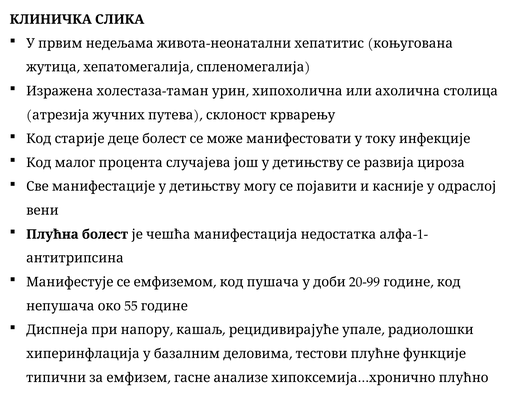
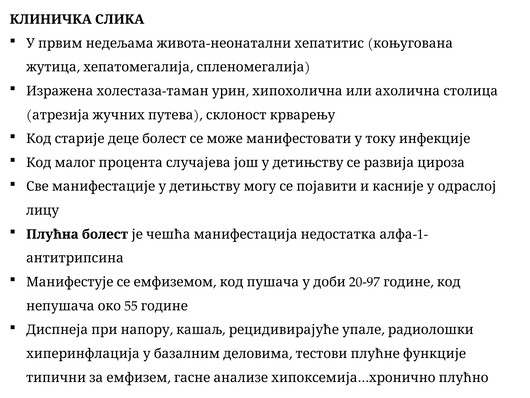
вени: вени -> лицу
20-99: 20-99 -> 20-97
